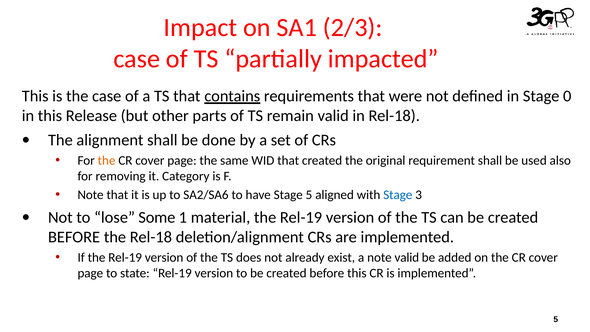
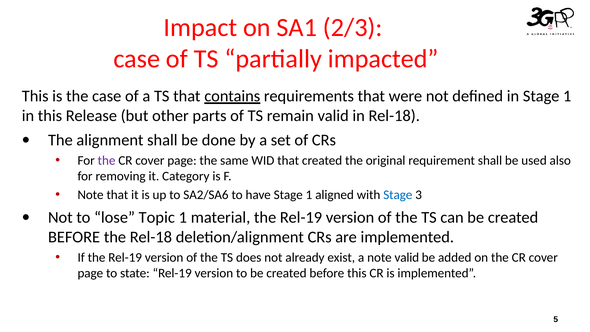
in Stage 0: 0 -> 1
the at (107, 160) colour: orange -> purple
have Stage 5: 5 -> 1
Some: Some -> Topic
